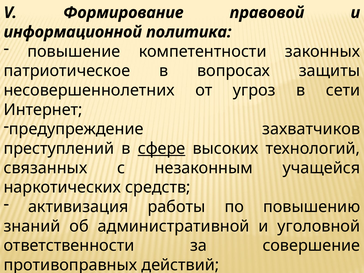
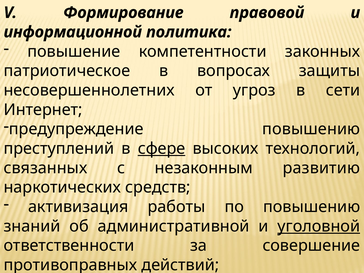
предупреждение захватчиков: захватчиков -> повышению
учащейся: учащейся -> развитию
уголовной underline: none -> present
